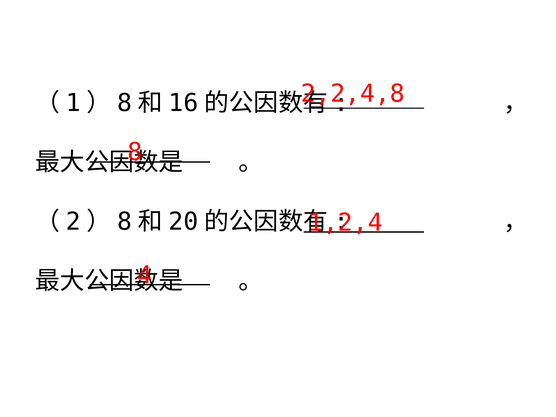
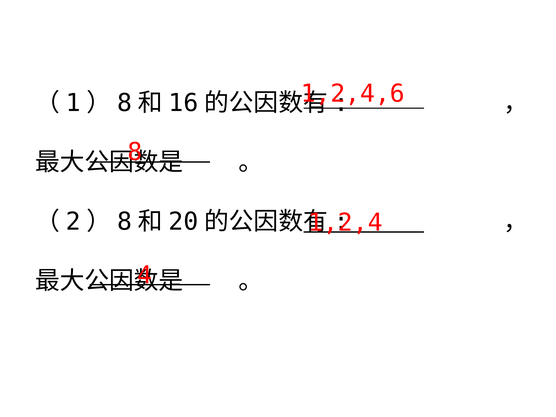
2,2,4,8: 2,2,4,8 -> 1,2,4,6
